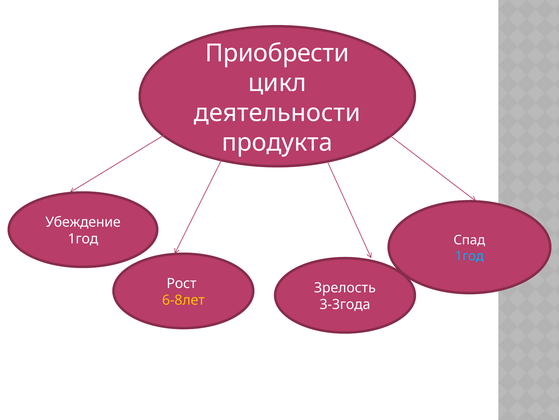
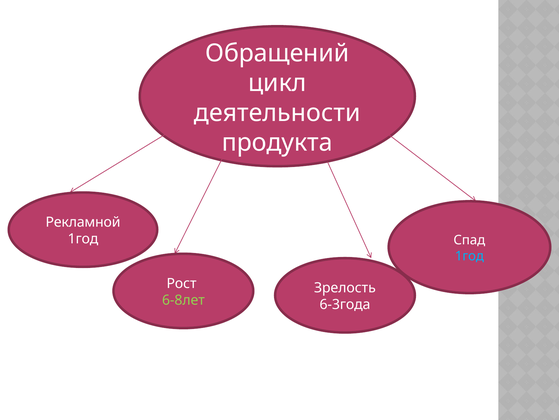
Приобрести: Приобрести -> Обращений
Убеждение: Убеждение -> Рекламной
6-8лет colour: yellow -> light green
3-3года: 3-3года -> 6-3года
